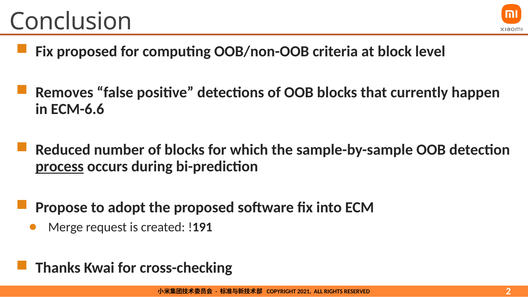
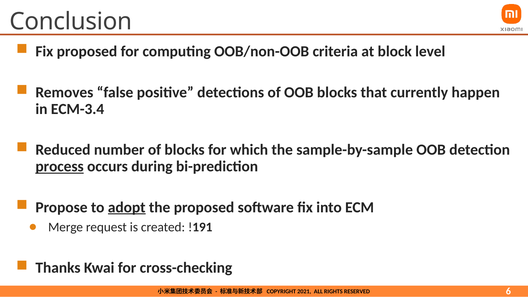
ECM-6.6: ECM-6.6 -> ECM-3.4
adopt underline: none -> present
2: 2 -> 6
